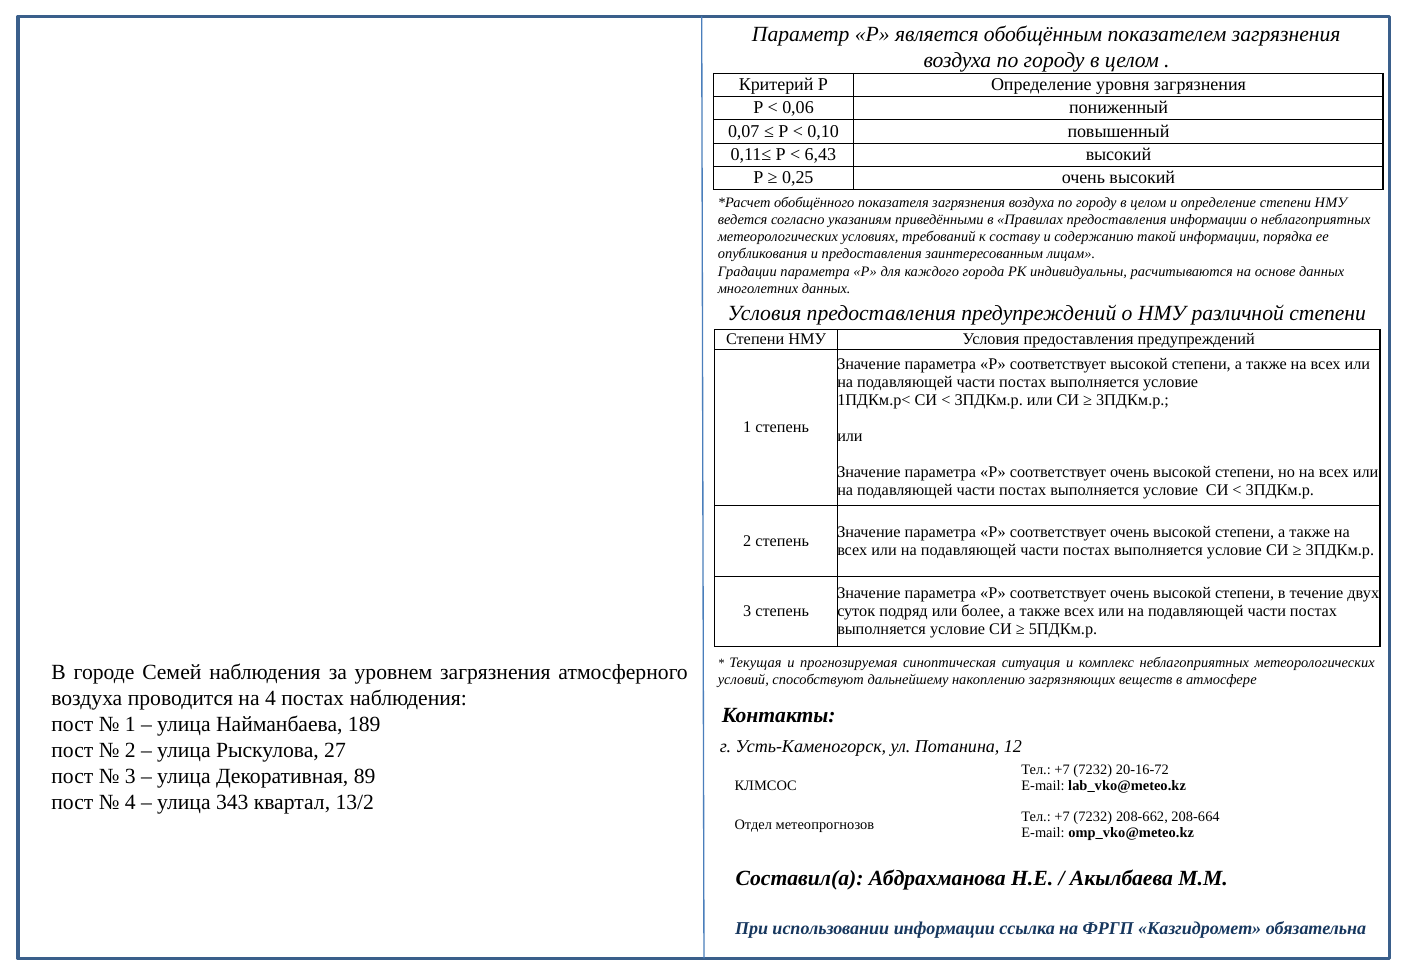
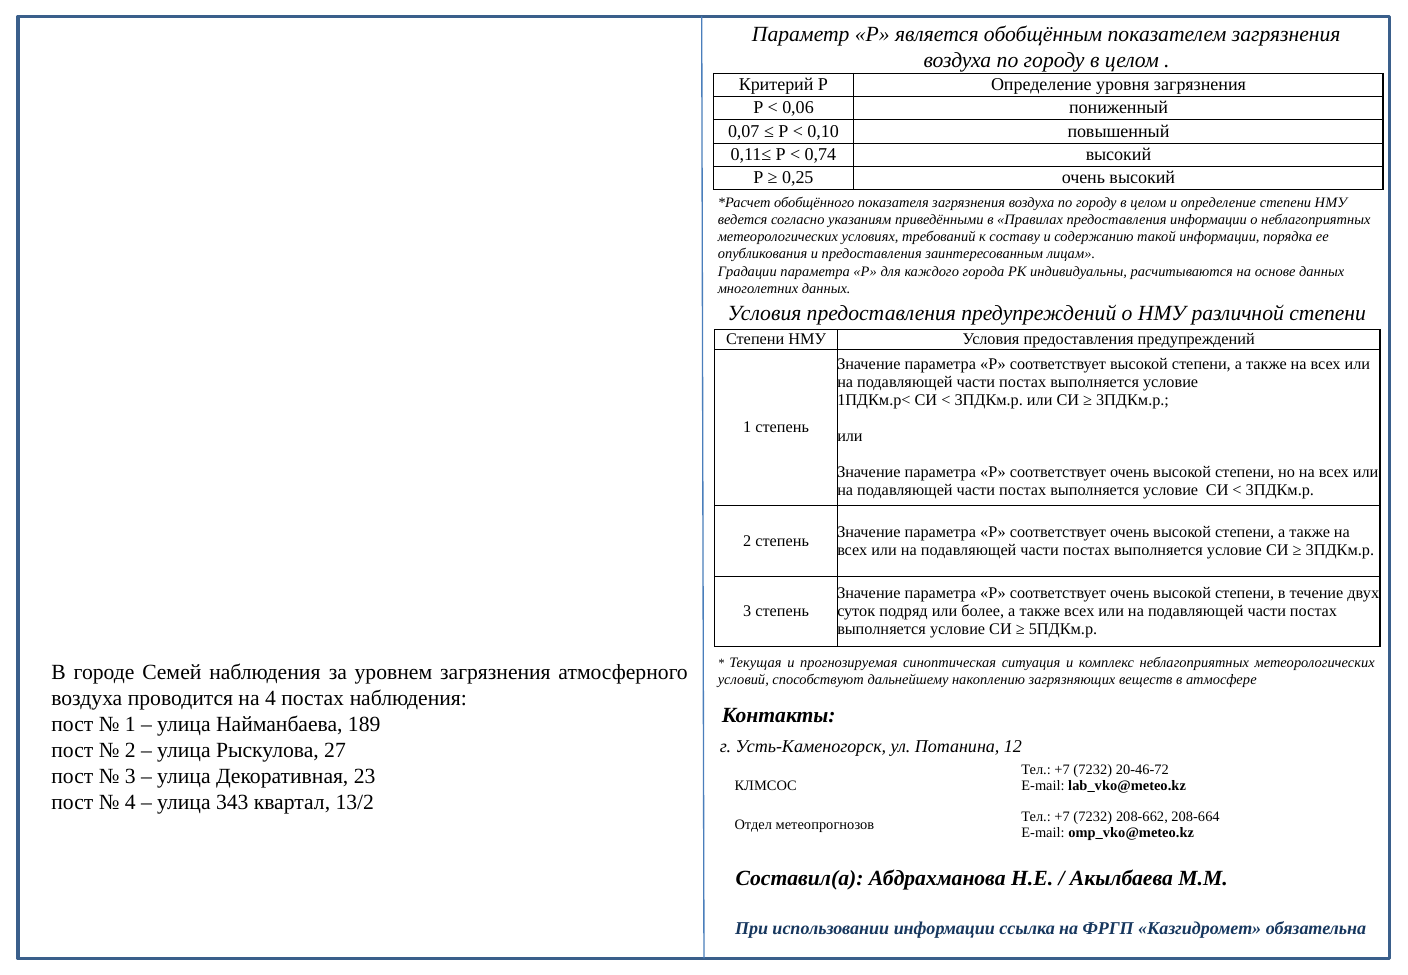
6,43: 6,43 -> 0,74
20-16-72: 20-16-72 -> 20-46-72
89: 89 -> 23
